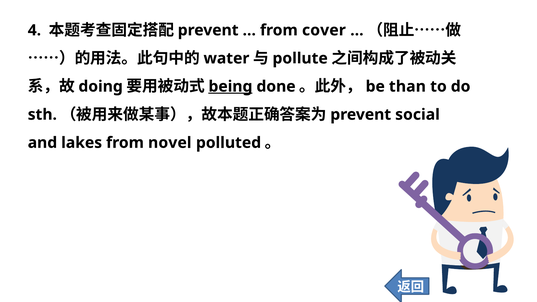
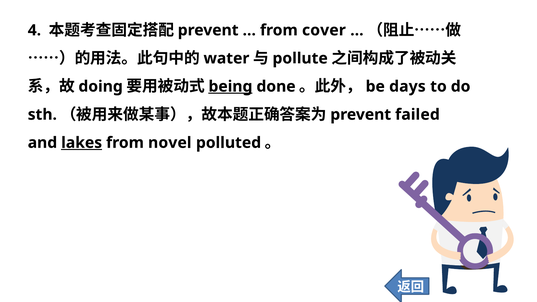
than: than -> days
social: social -> failed
lakes underline: none -> present
